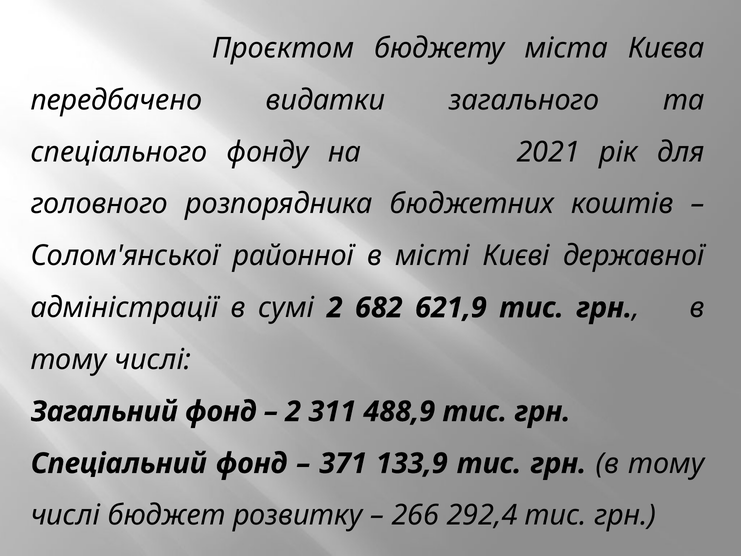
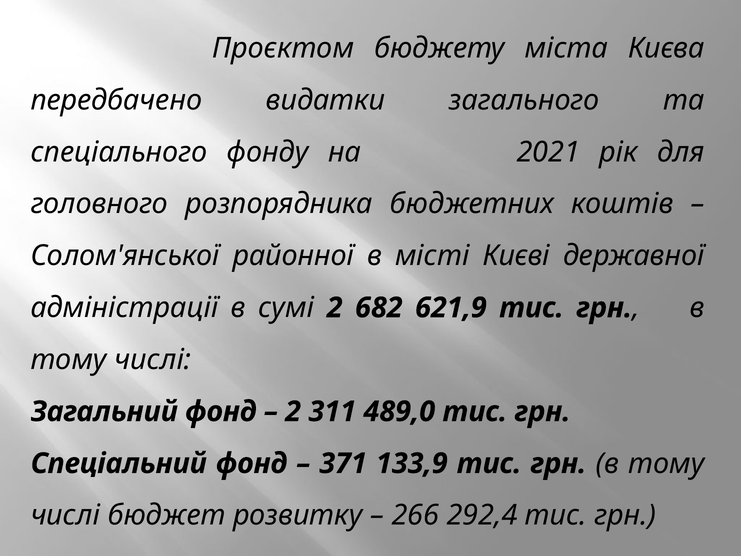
488,9: 488,9 -> 489,0
